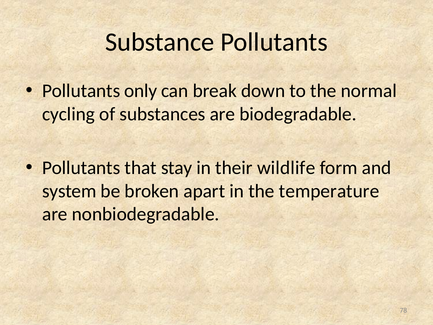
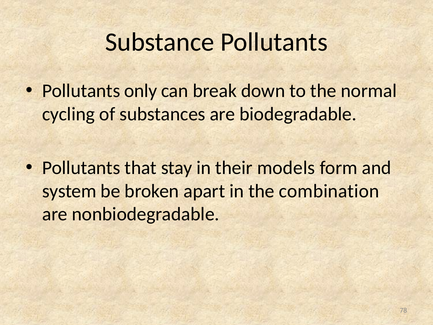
wildlife: wildlife -> models
temperature: temperature -> combination
